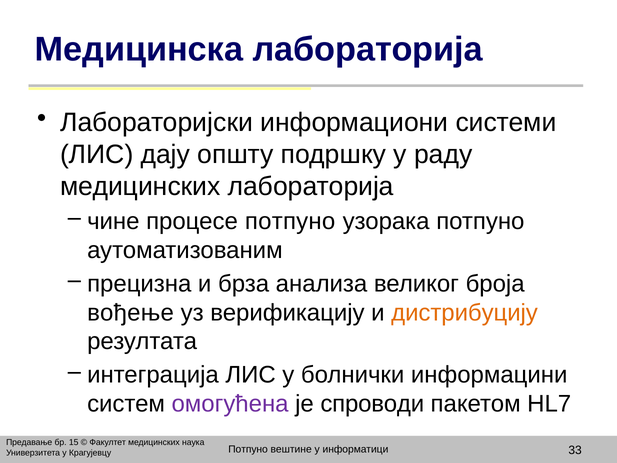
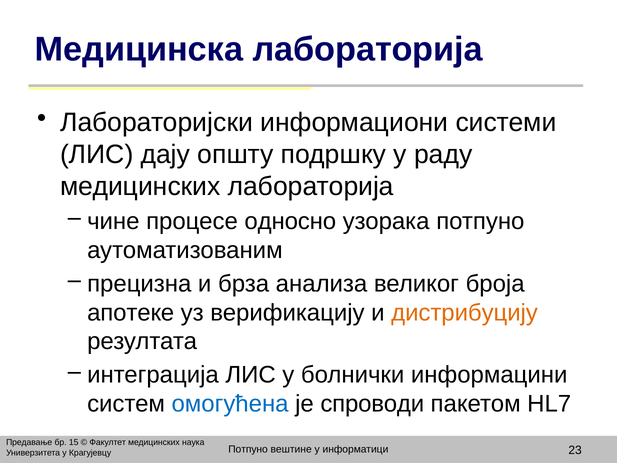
процесе потпуно: потпуно -> односно
вођење: вођење -> апотеке
омогућена colour: purple -> blue
33: 33 -> 23
